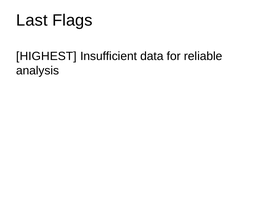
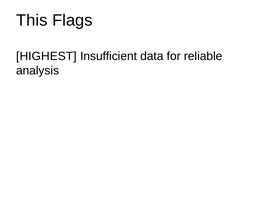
Last: Last -> This
